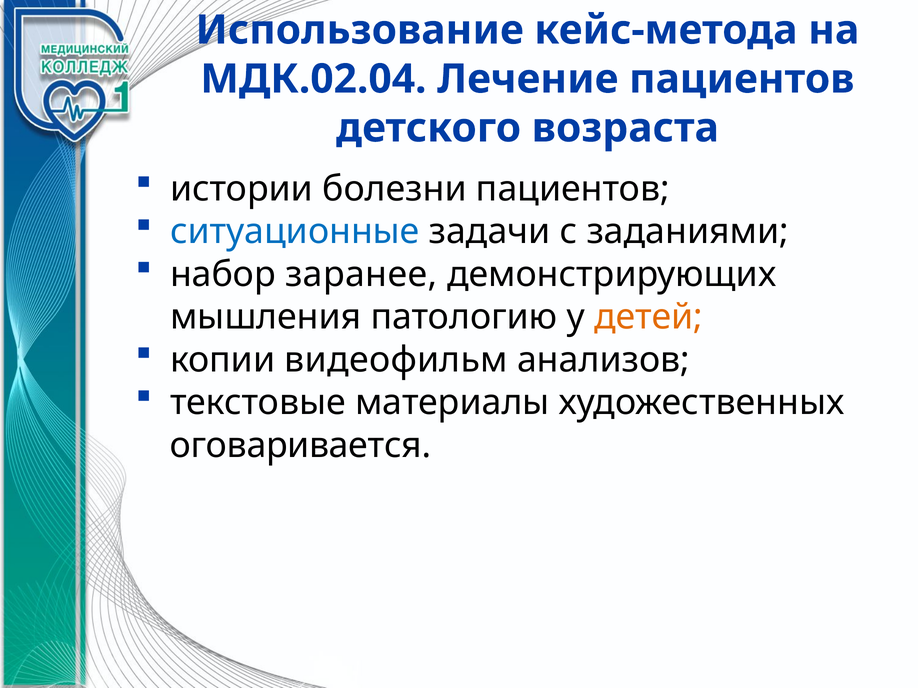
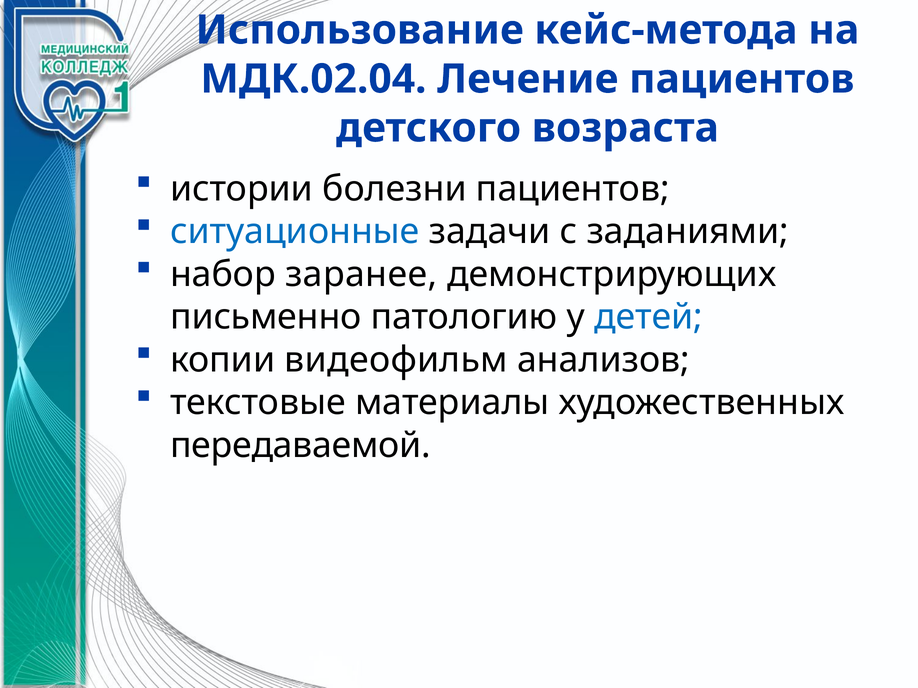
мышления: мышления -> письменно
детей colour: orange -> blue
оговаривается: оговаривается -> передаваемой
